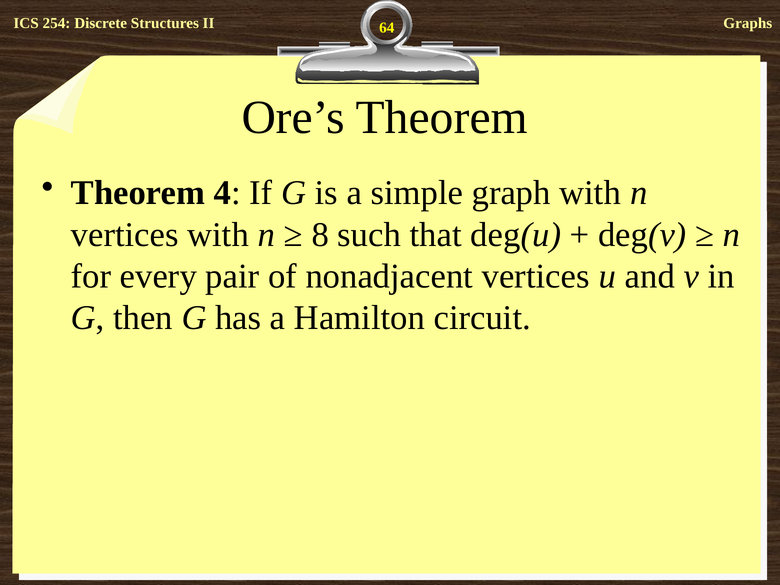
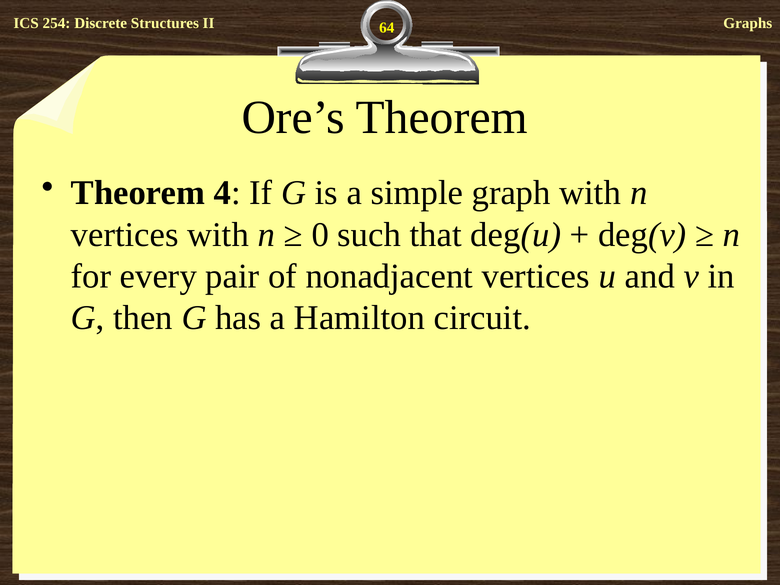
8: 8 -> 0
